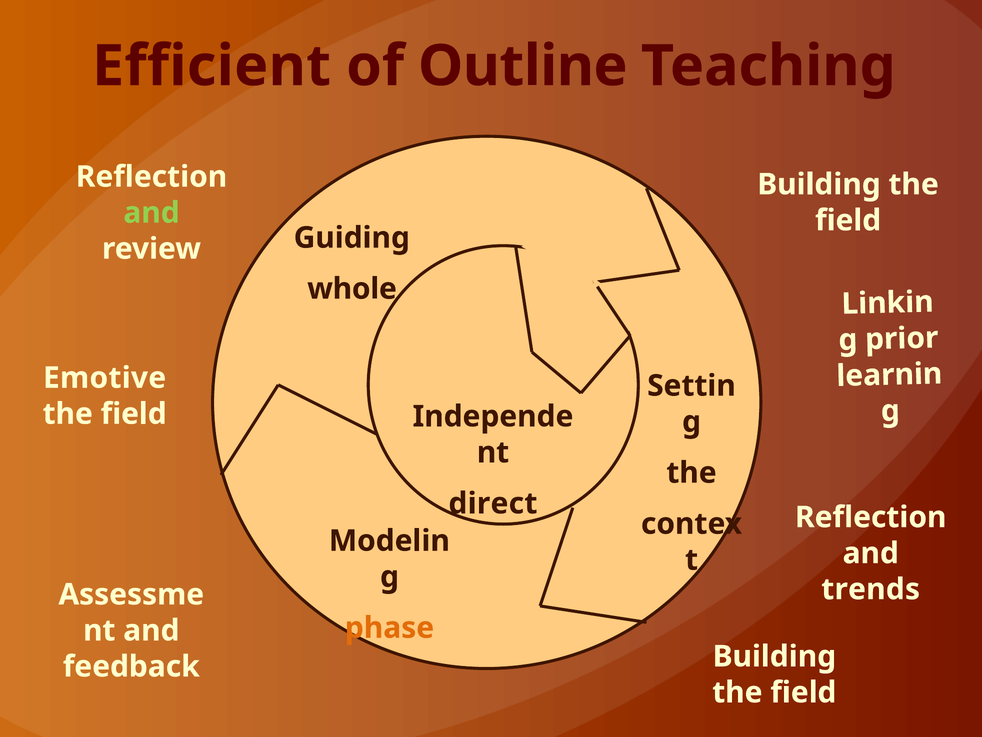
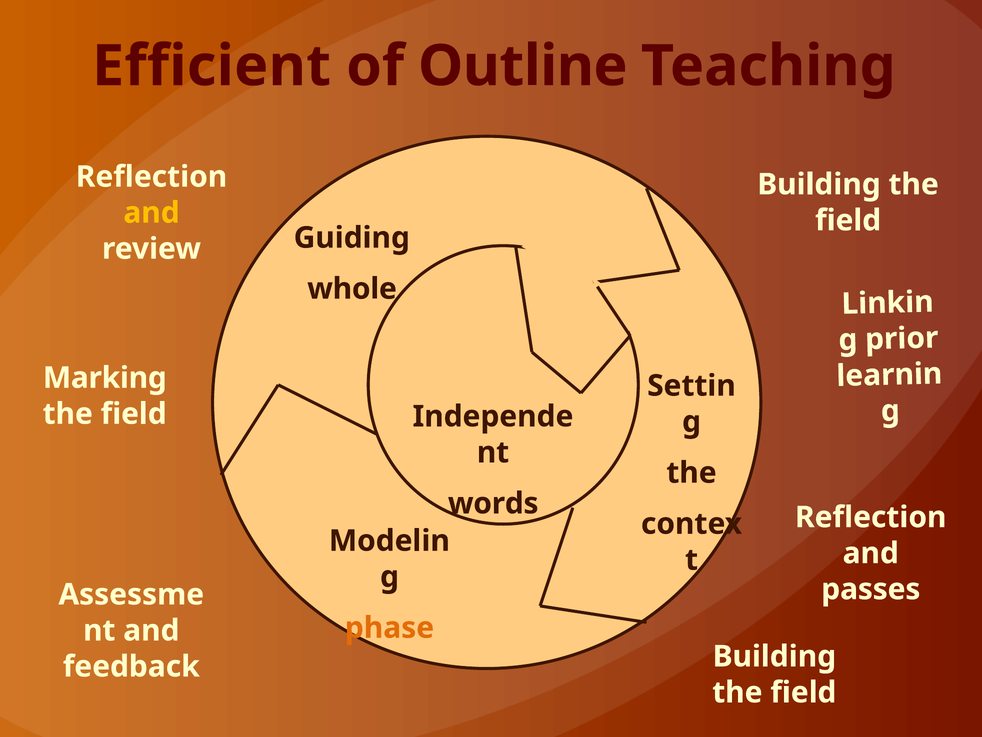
and at (152, 213) colour: light green -> yellow
Emotive: Emotive -> Marking
direct: direct -> words
trends: trends -> passes
